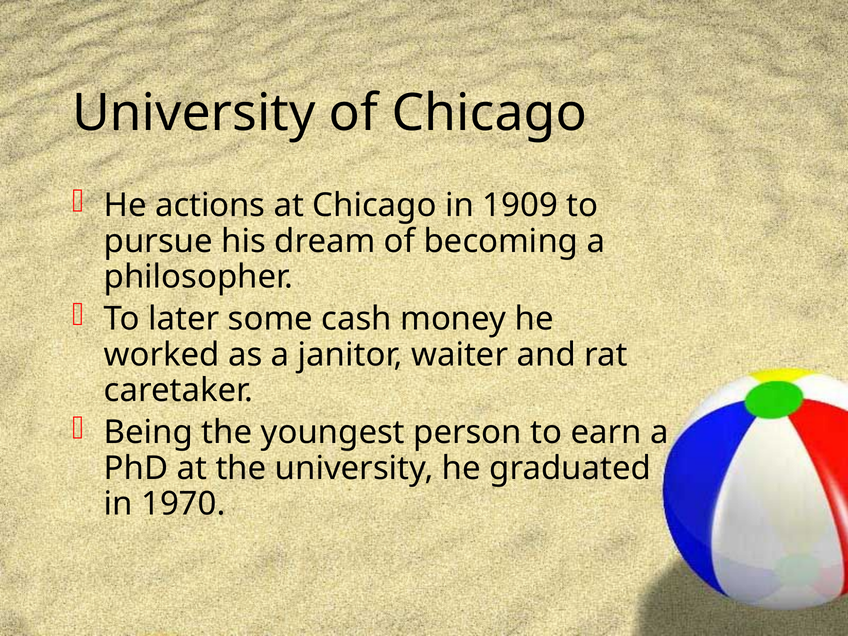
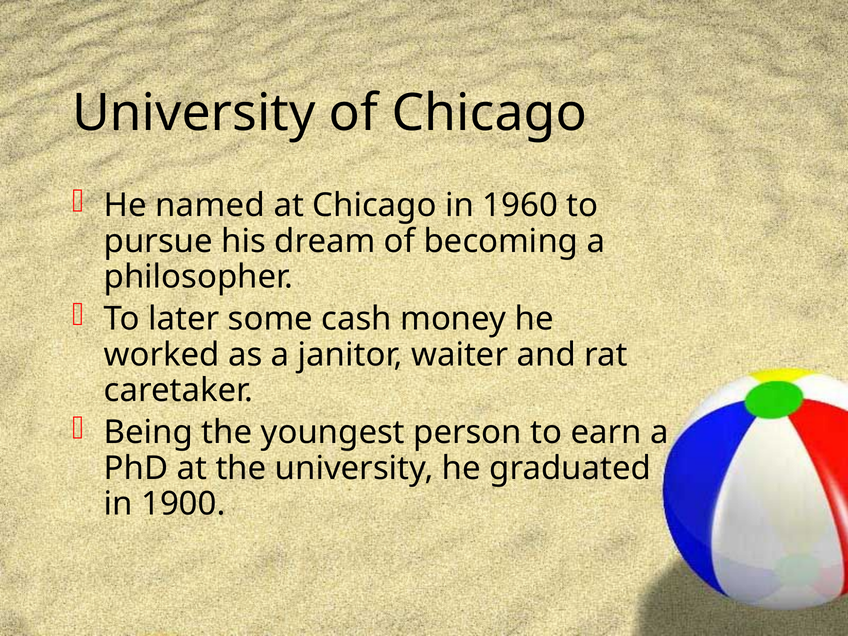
actions: actions -> named
1909: 1909 -> 1960
1970: 1970 -> 1900
